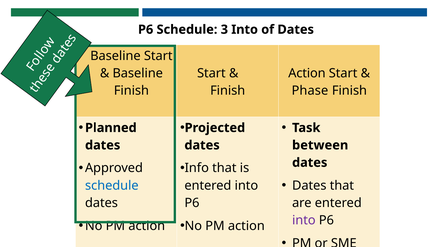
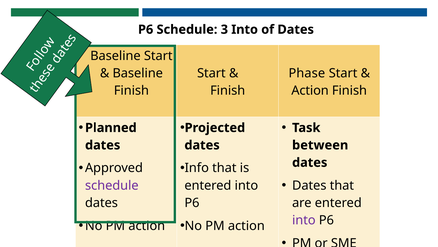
Action at (307, 73): Action -> Phase
Phase at (310, 90): Phase -> Action
schedule at (112, 185) colour: blue -> purple
